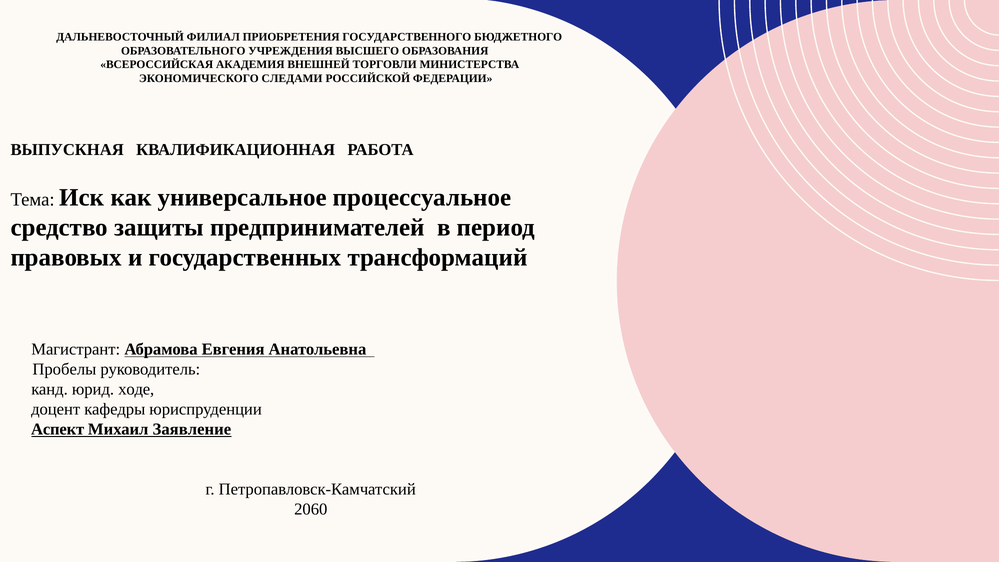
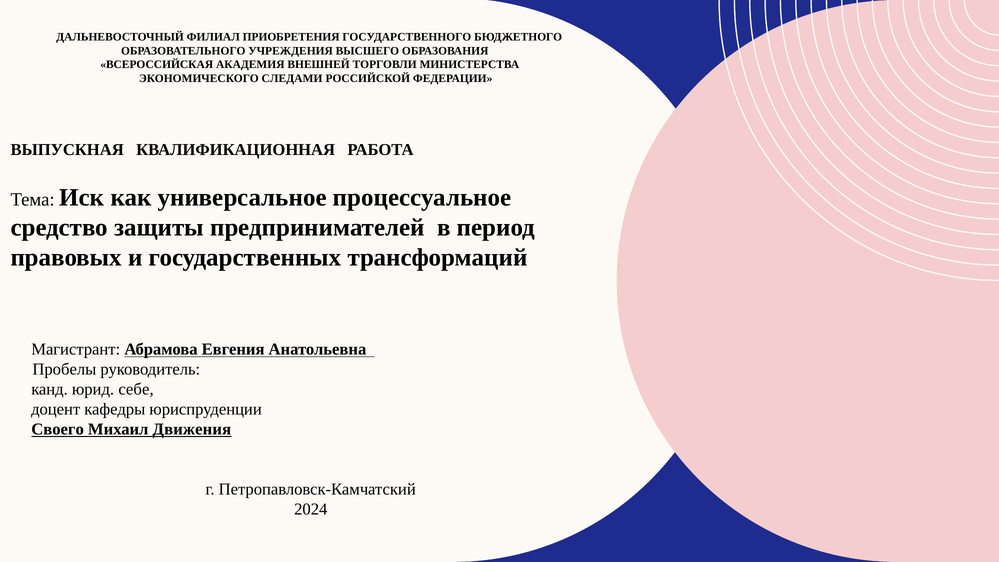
ходе: ходе -> себе
Аспект: Аспект -> Своего
Заявление: Заявление -> Движения
2060: 2060 -> 2024
